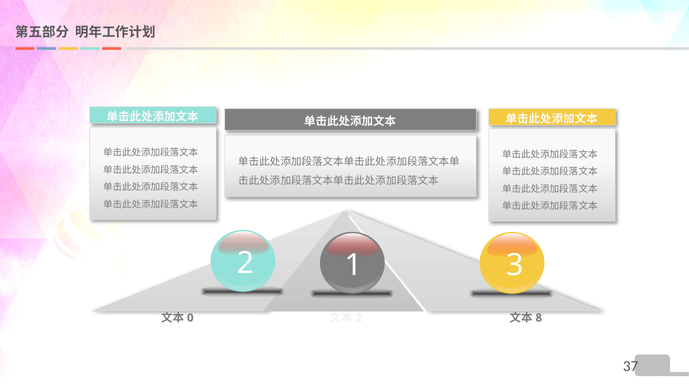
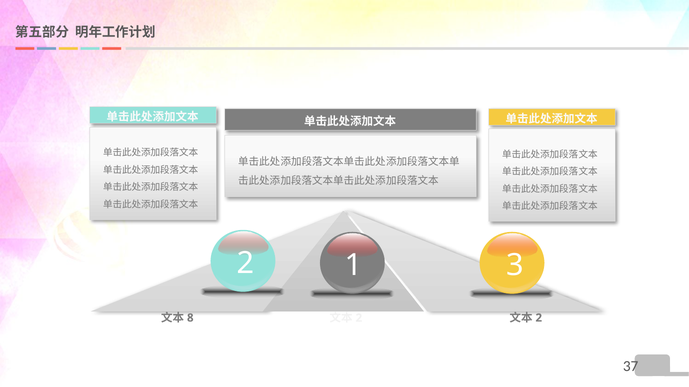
0: 0 -> 8
8 at (539, 318): 8 -> 2
